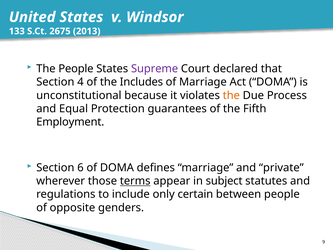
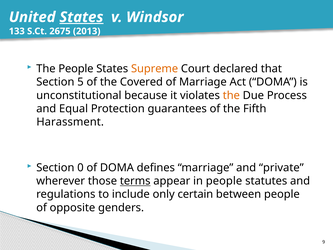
States at (81, 17) underline: none -> present
Supreme colour: purple -> orange
4: 4 -> 5
Includes: Includes -> Covered
Employment: Employment -> Harassment
6: 6 -> 0
in subject: subject -> people
